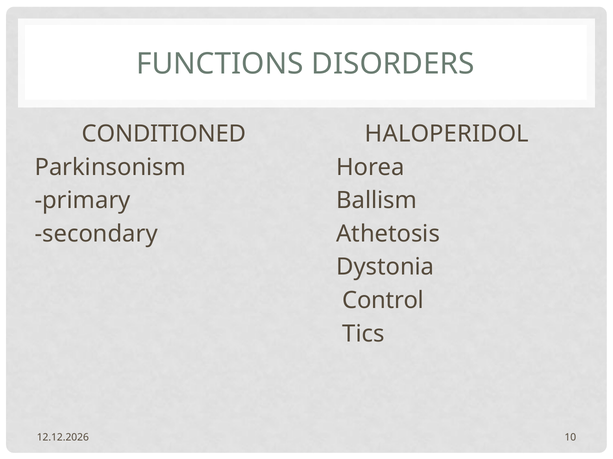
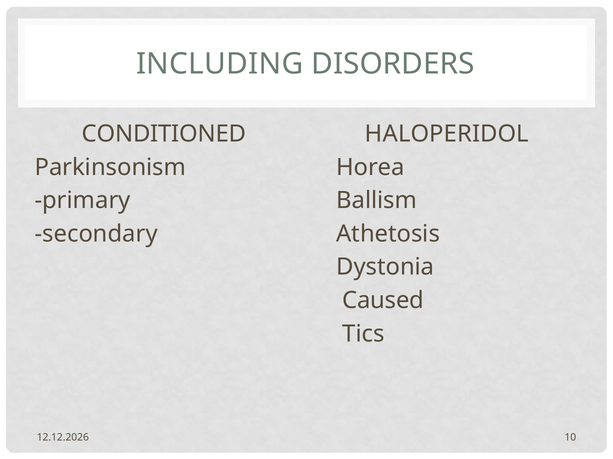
FUNCTIONS: FUNCTIONS -> INCLUDING
Control: Control -> Caused
